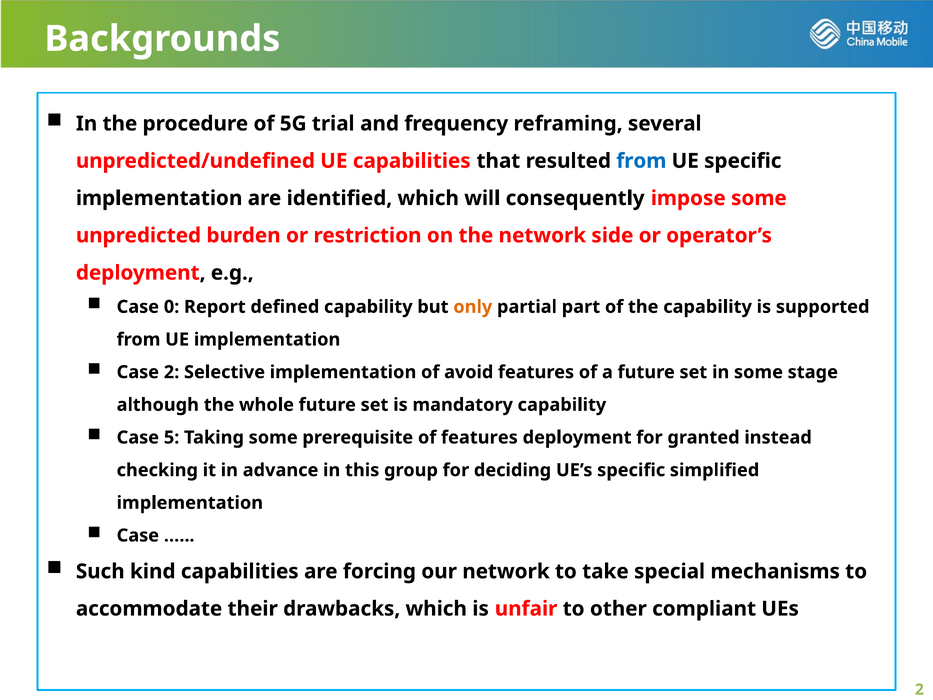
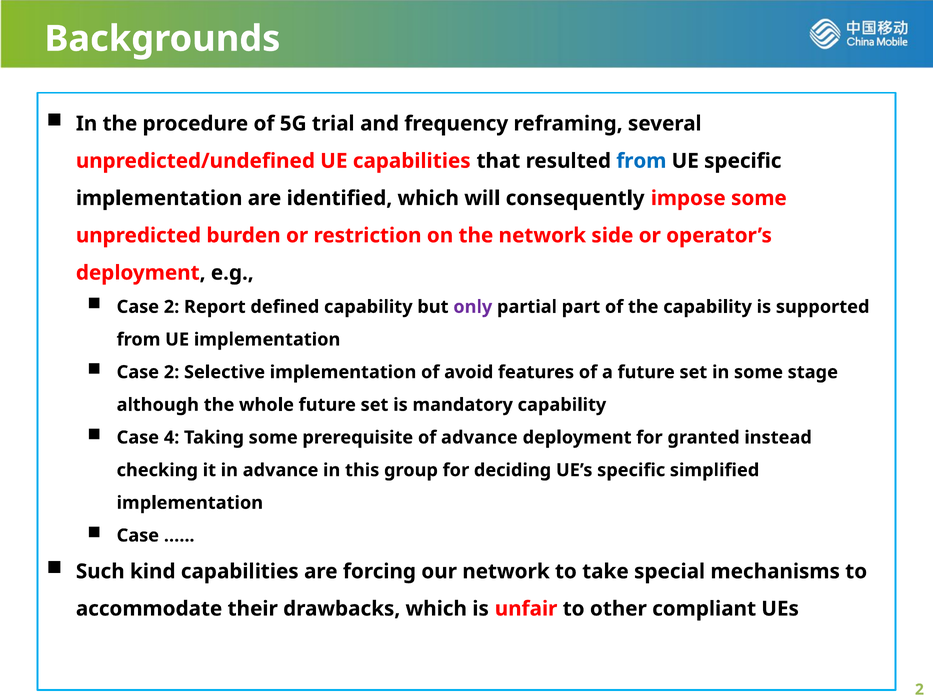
0 at (172, 307): 0 -> 2
only colour: orange -> purple
5: 5 -> 4
of features: features -> advance
